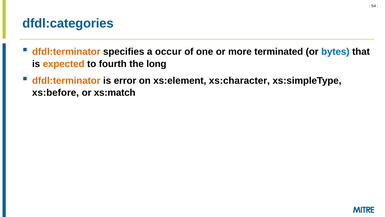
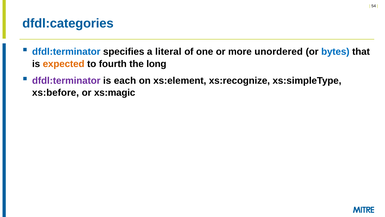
dfdl:terminator at (66, 52) colour: orange -> blue
occur: occur -> literal
terminated: terminated -> unordered
dfdl:terminator at (66, 81) colour: orange -> purple
error: error -> each
xs:character: xs:character -> xs:recognize
xs:match: xs:match -> xs:magic
